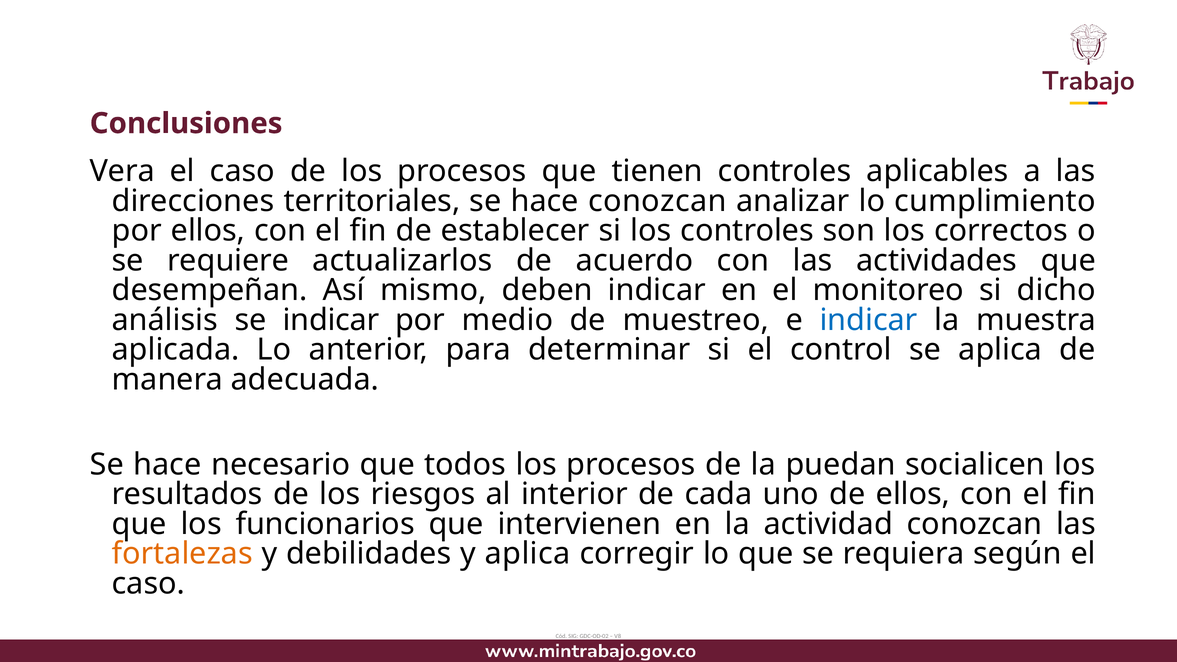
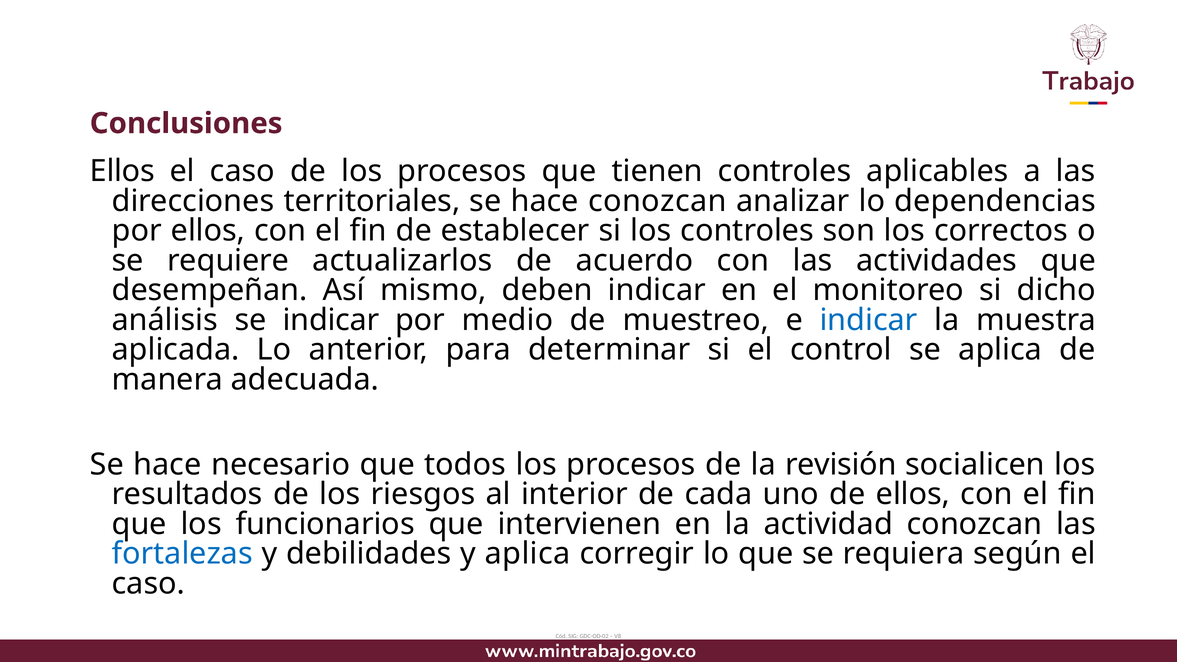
Vera at (122, 171): Vera -> Ellos
cumplimiento: cumplimiento -> dependencias
puedan: puedan -> revisión
fortalezas colour: orange -> blue
